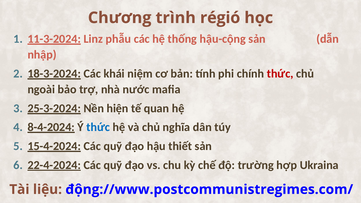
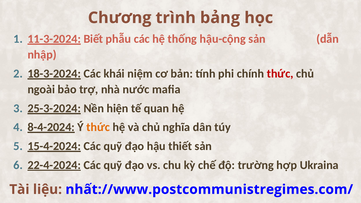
régió: régió -> bảng
Linz: Linz -> Biết
thức at (98, 127) colour: blue -> orange
động://www.postcommunistregimes.com/: động://www.postcommunistregimes.com/ -> nhất://www.postcommunistregimes.com/
